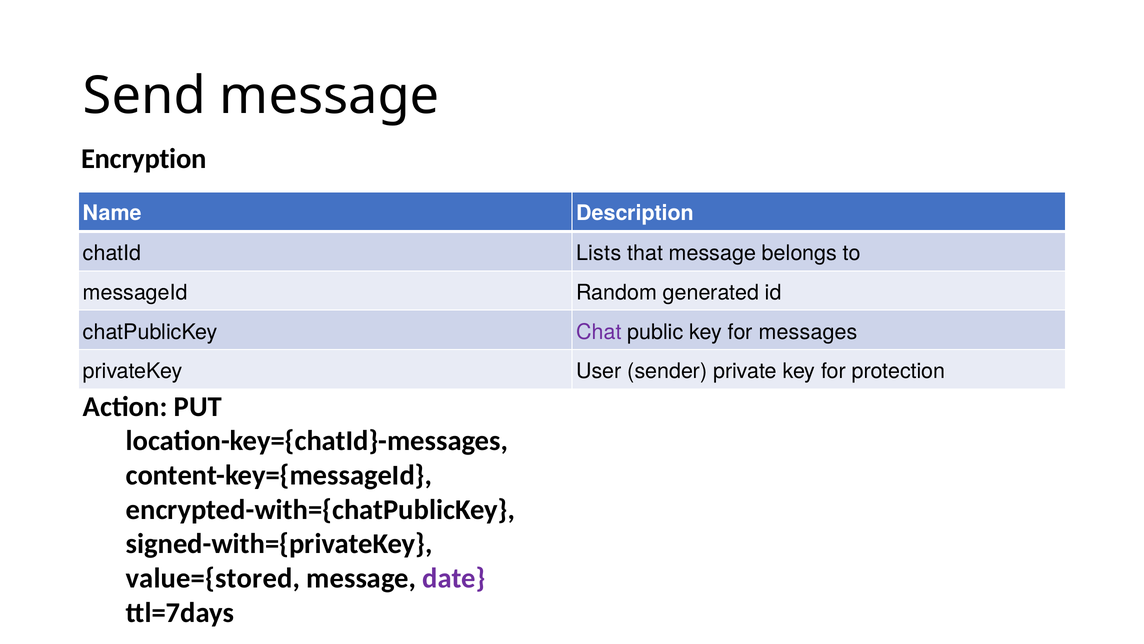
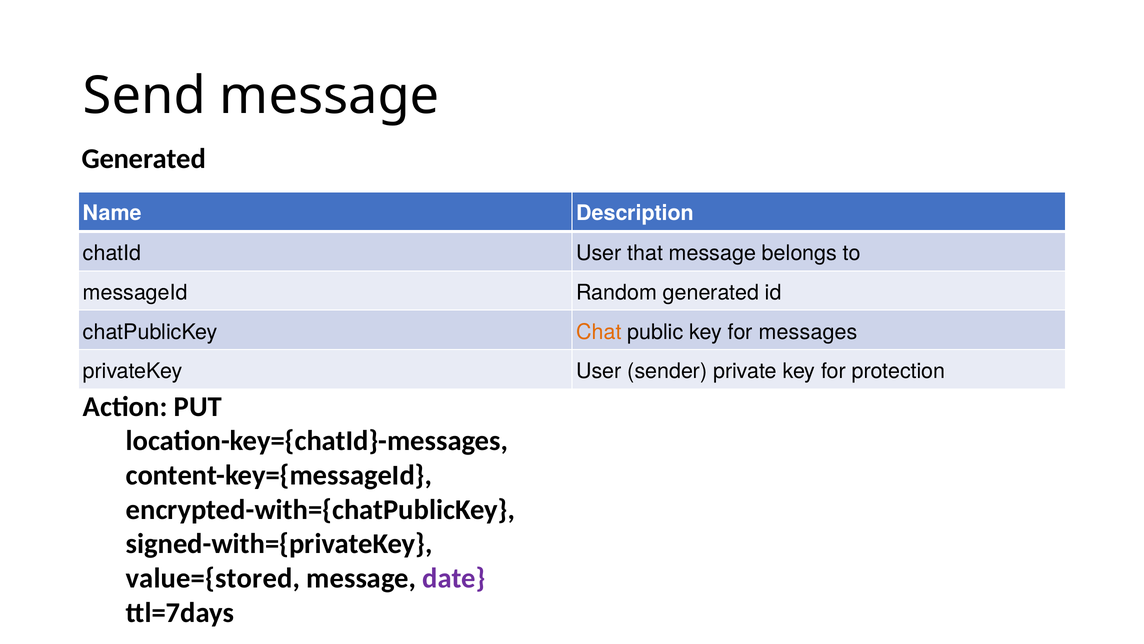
Encryption at (144, 159): Encryption -> Generated
chatId Lists: Lists -> User
Chat colour: purple -> orange
